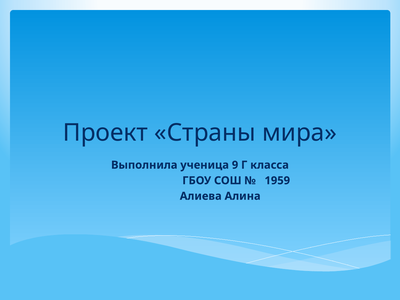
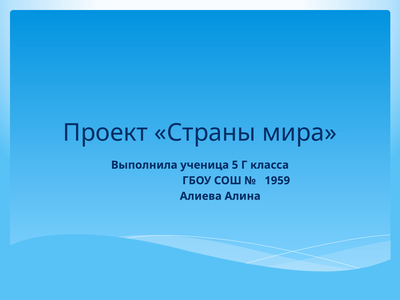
9: 9 -> 5
